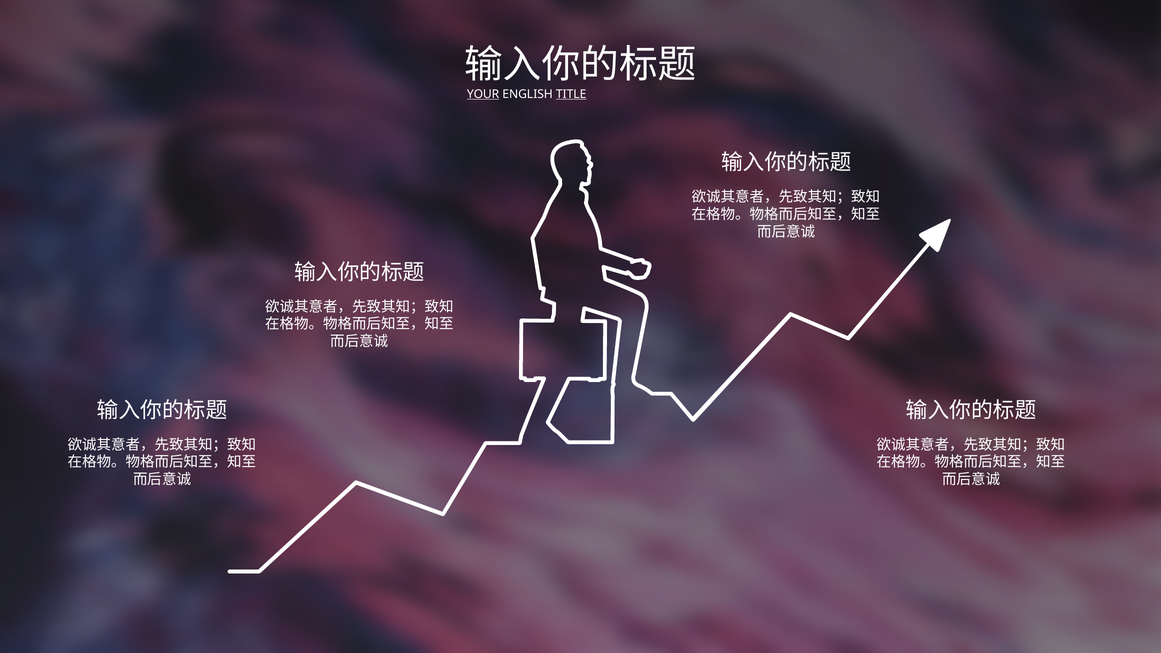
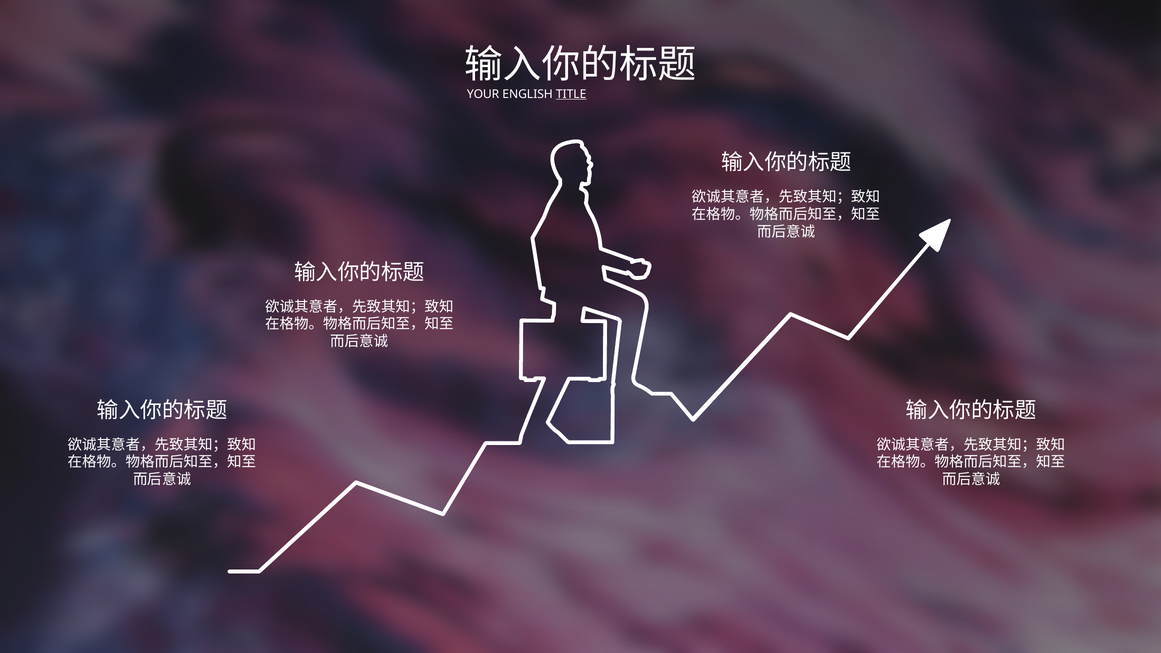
YOUR underline: present -> none
